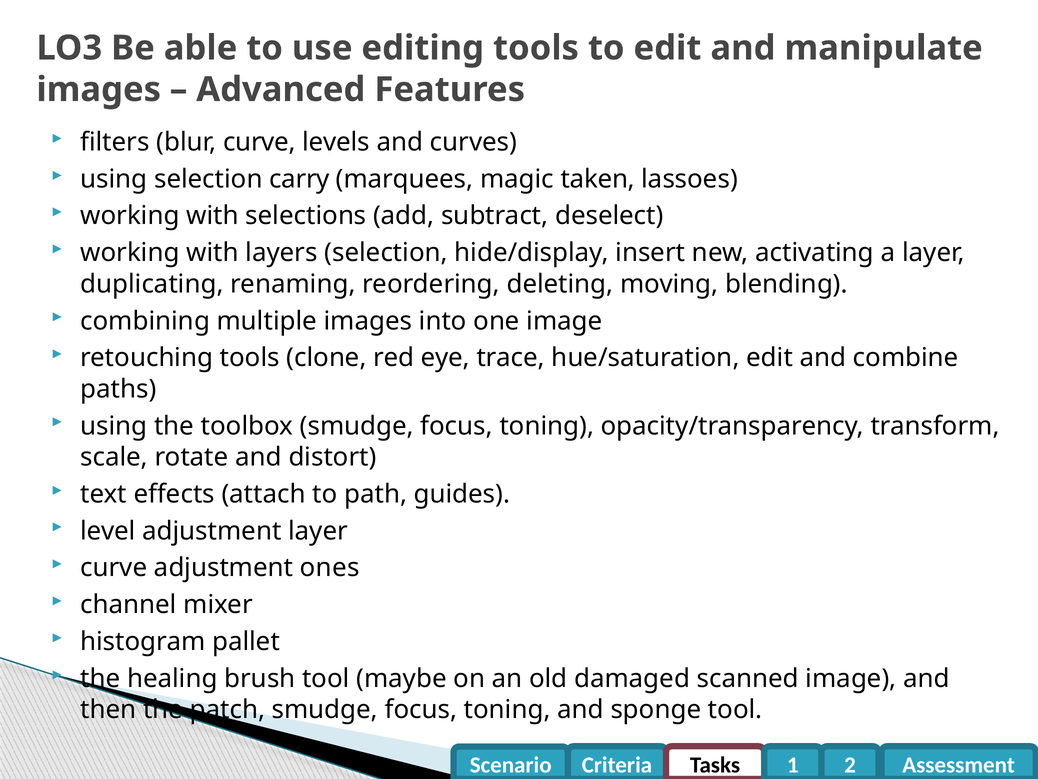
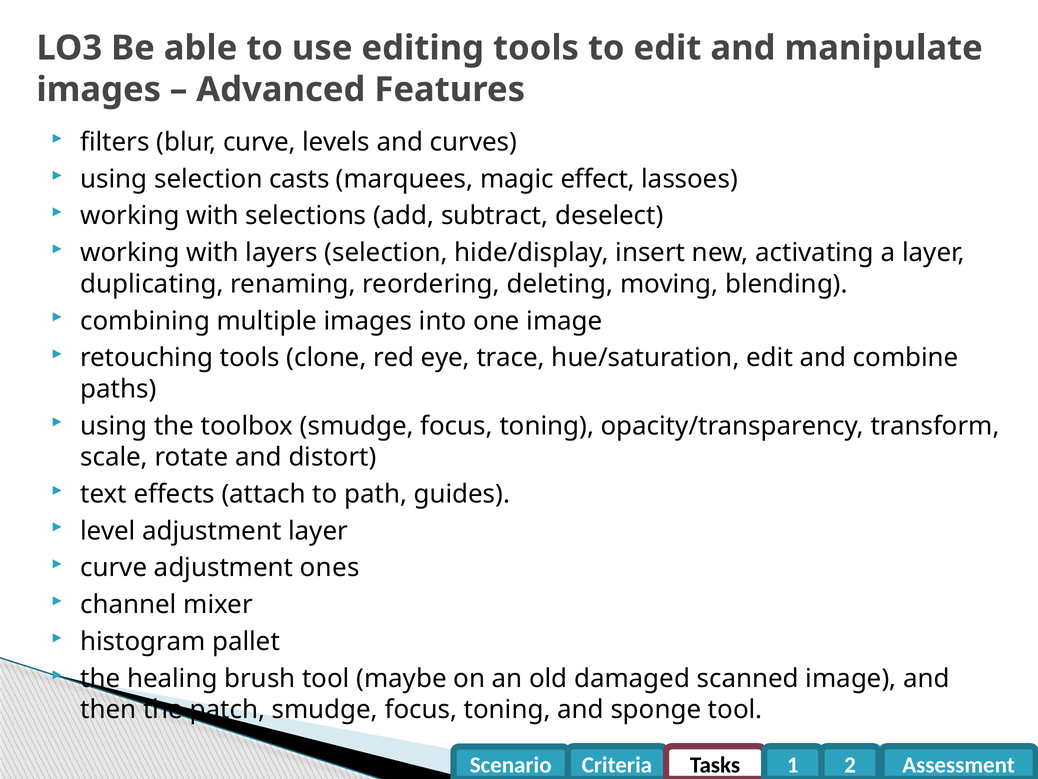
carry: carry -> casts
taken: taken -> effect
